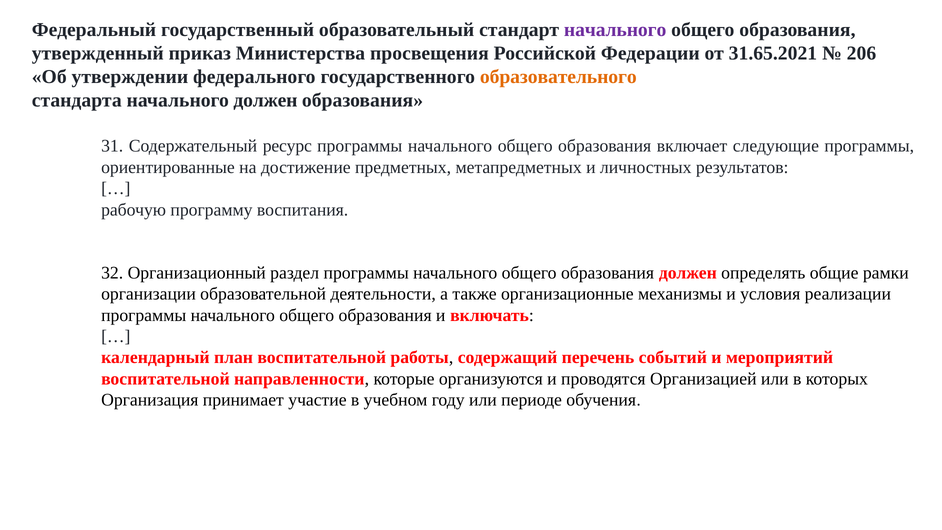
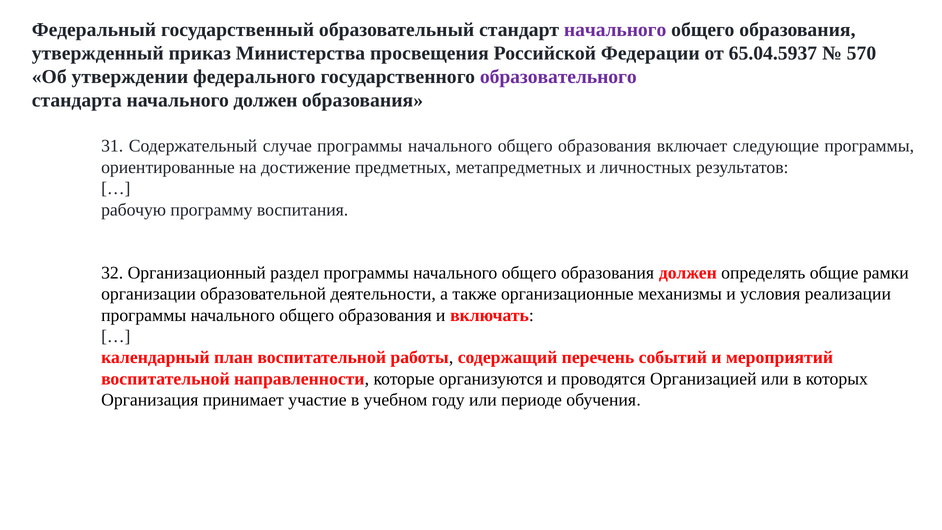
31.65.2021: 31.65.2021 -> 65.04.5937
206: 206 -> 570
образовательного colour: orange -> purple
ресурс: ресурс -> случае
